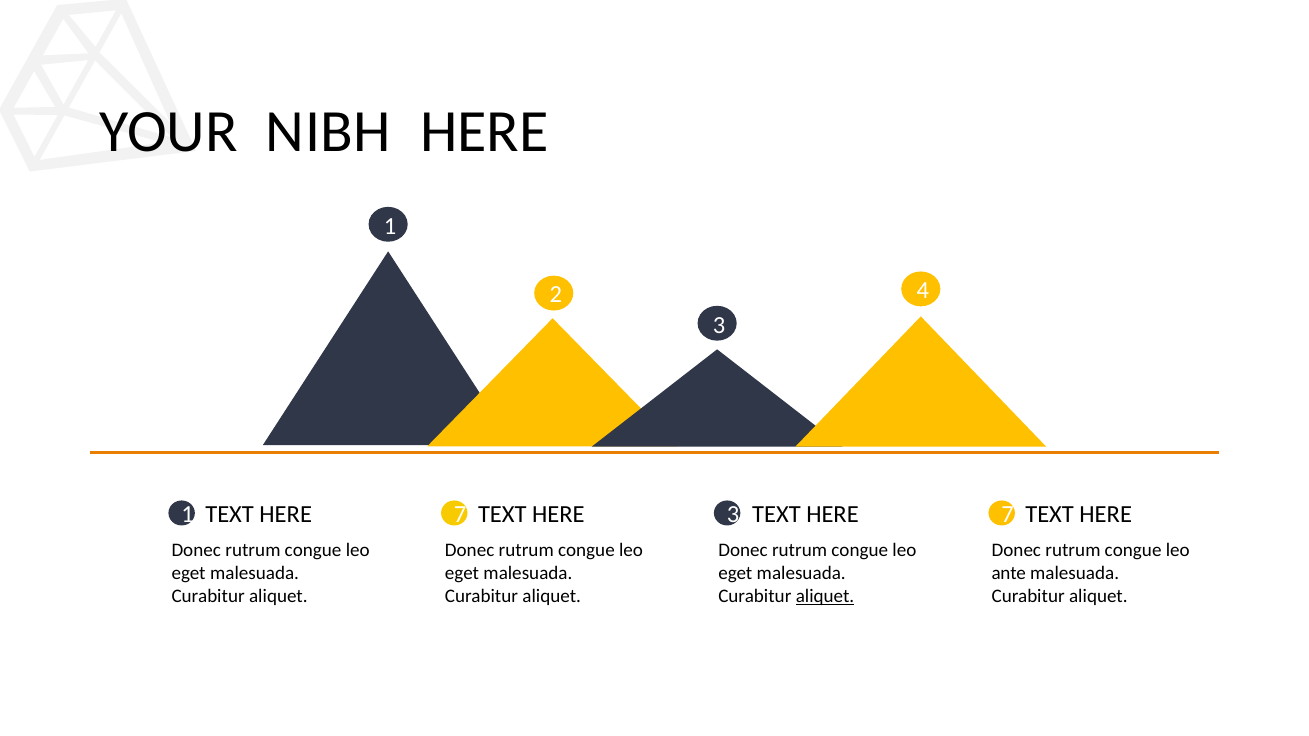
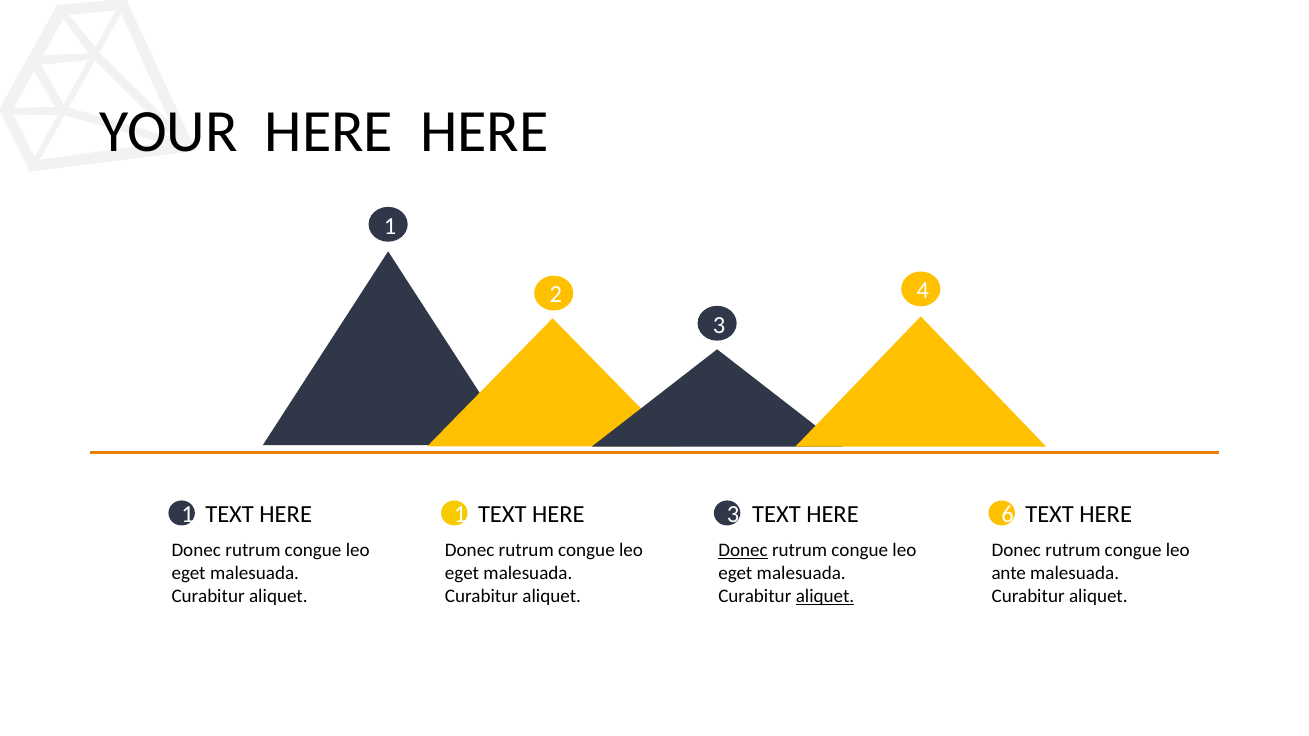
YOUR NIBH: NIBH -> HERE
1 7: 7 -> 1
3 7: 7 -> 6
Donec at (743, 551) underline: none -> present
